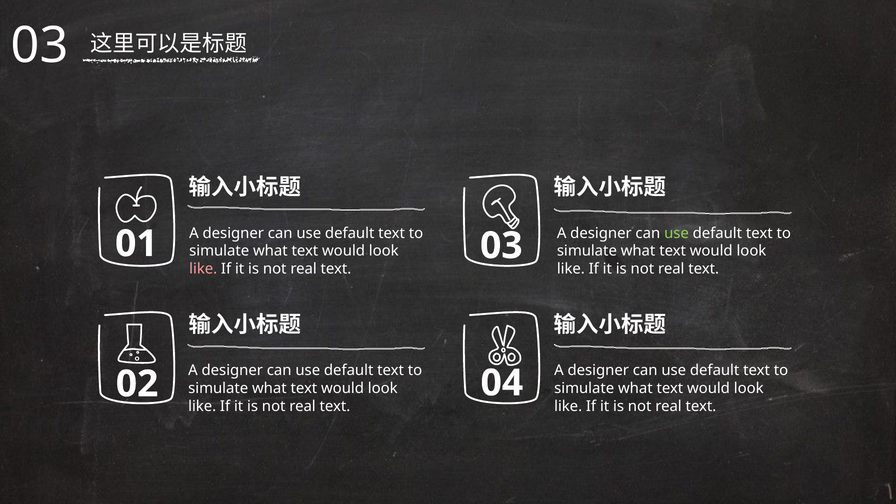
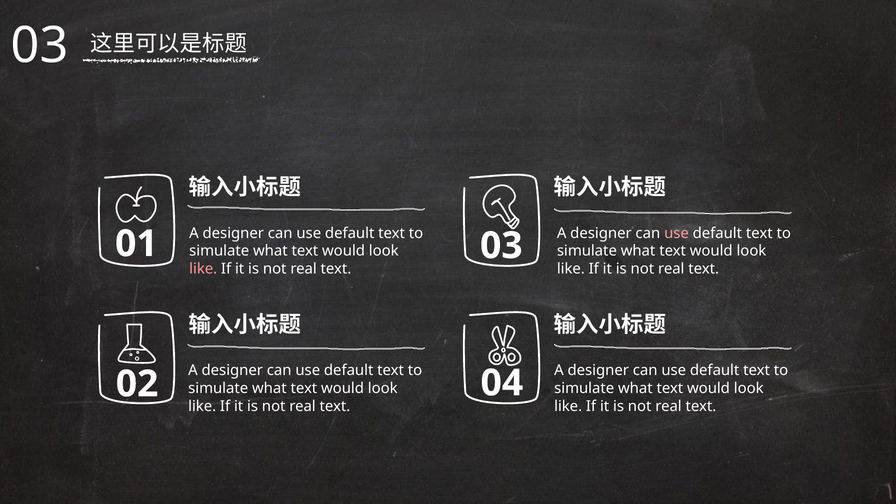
use at (677, 233) colour: light green -> pink
